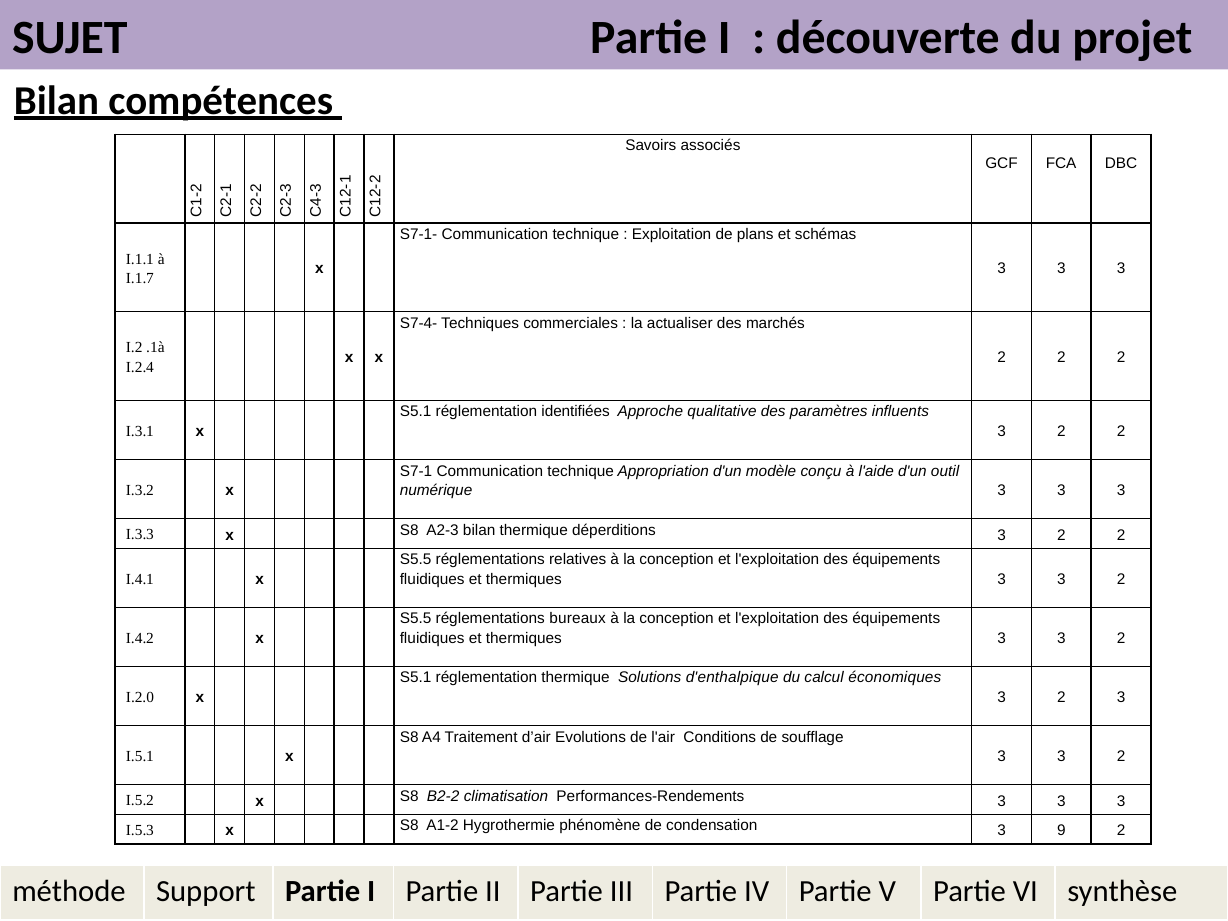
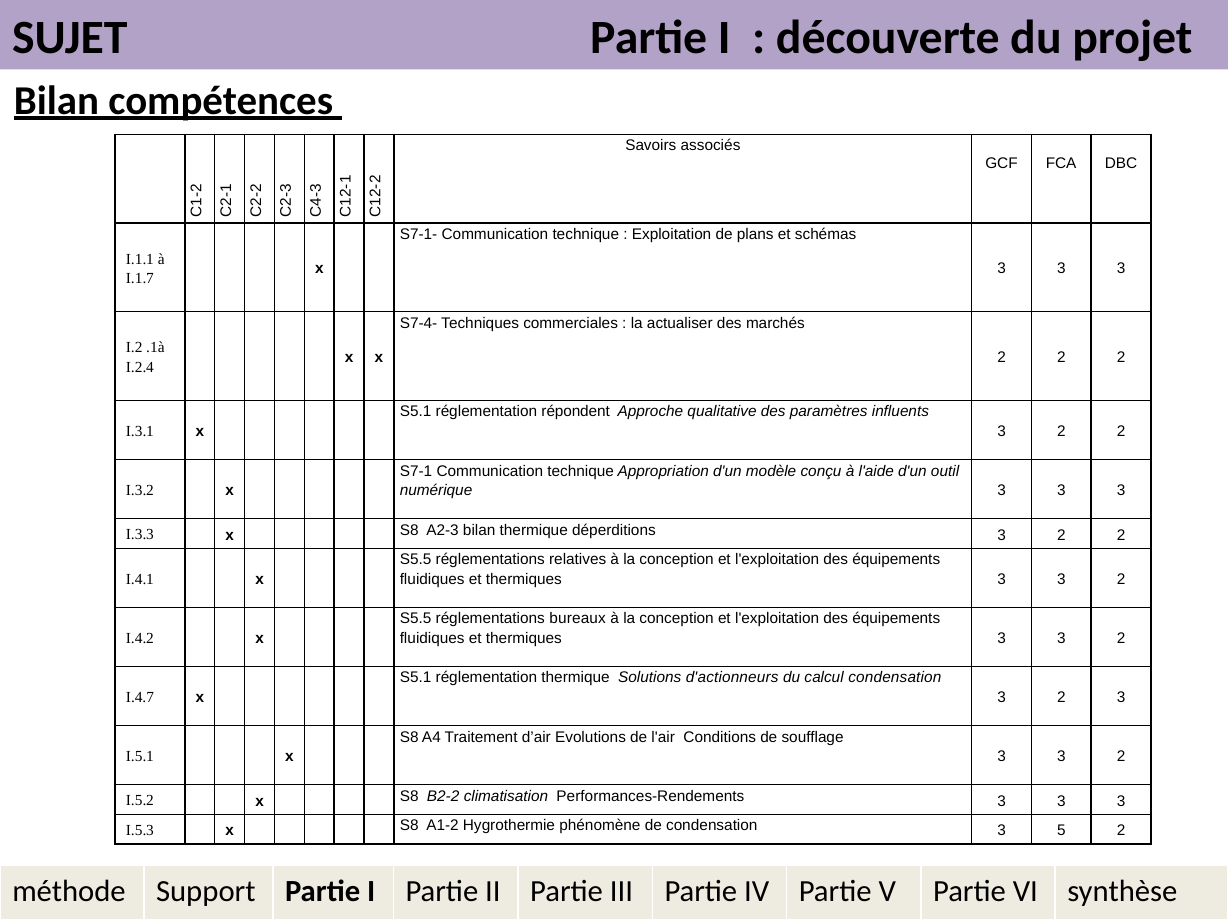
identifiées: identifiées -> répondent
d'enthalpique: d'enthalpique -> d'actionneurs
calcul économiques: économiques -> condensation
I.2.0: I.2.0 -> I.4.7
9: 9 -> 5
